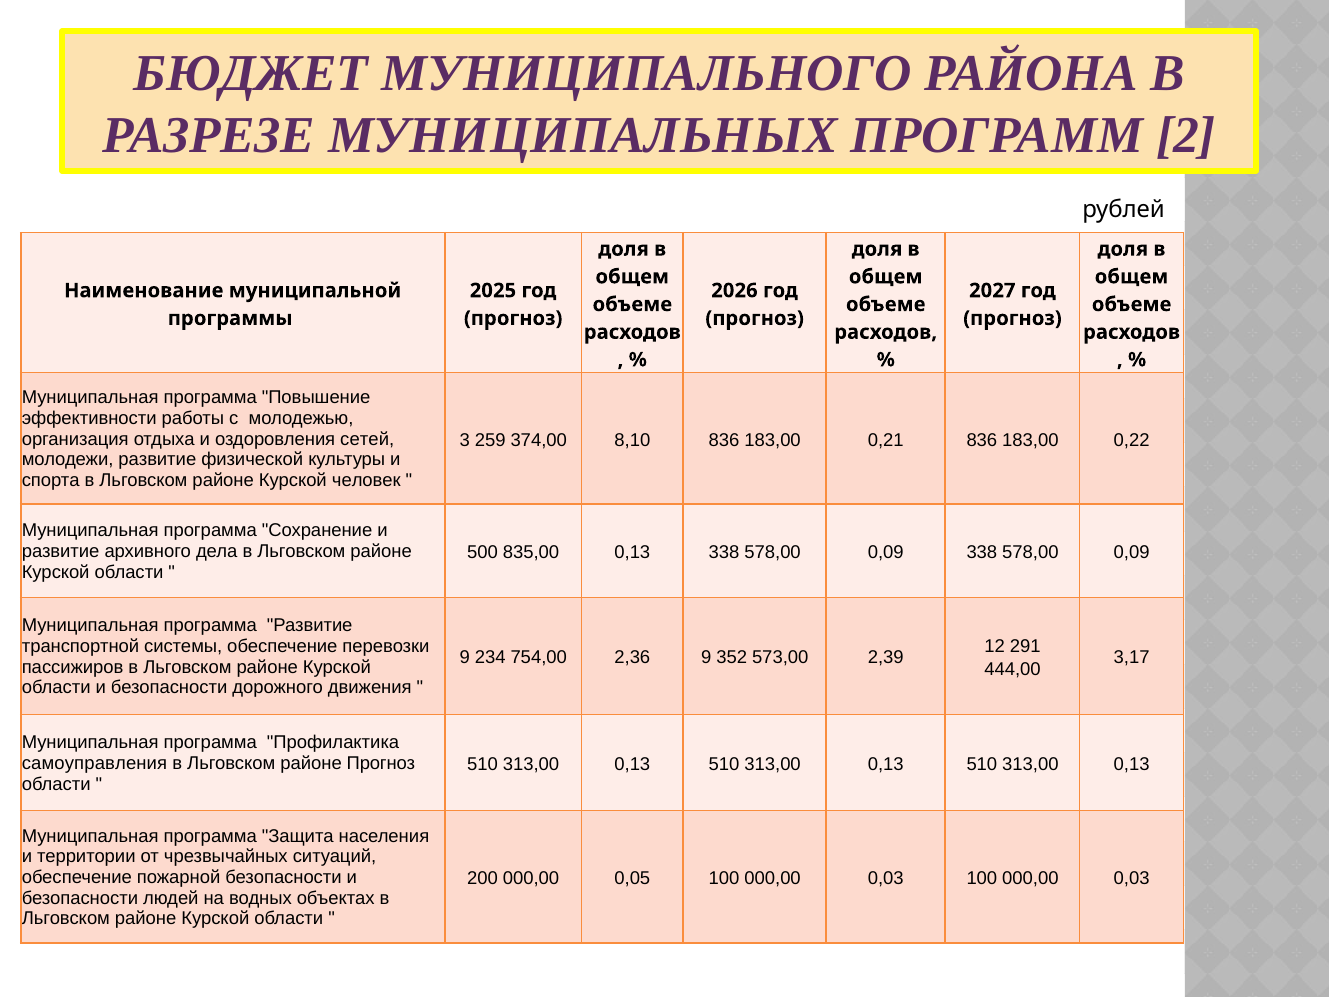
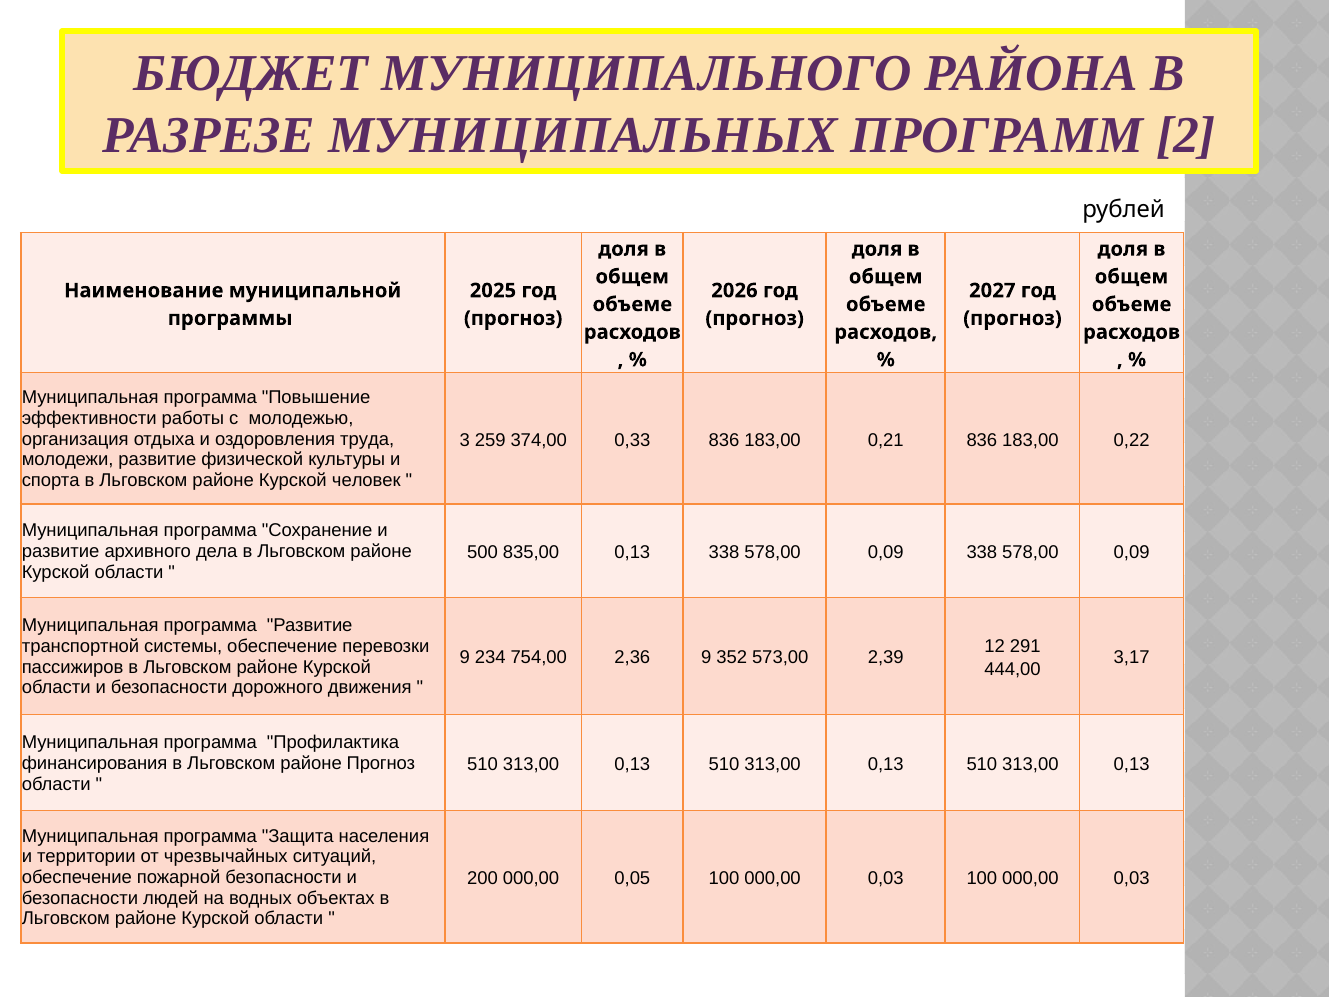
сетей: сетей -> труда
8,10: 8,10 -> 0,33
самоуправления: самоуправления -> финансирования
